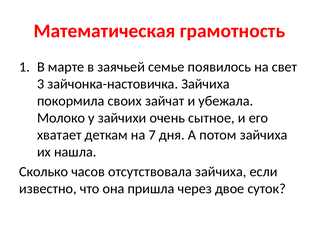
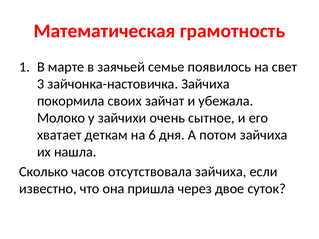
7: 7 -> 6
